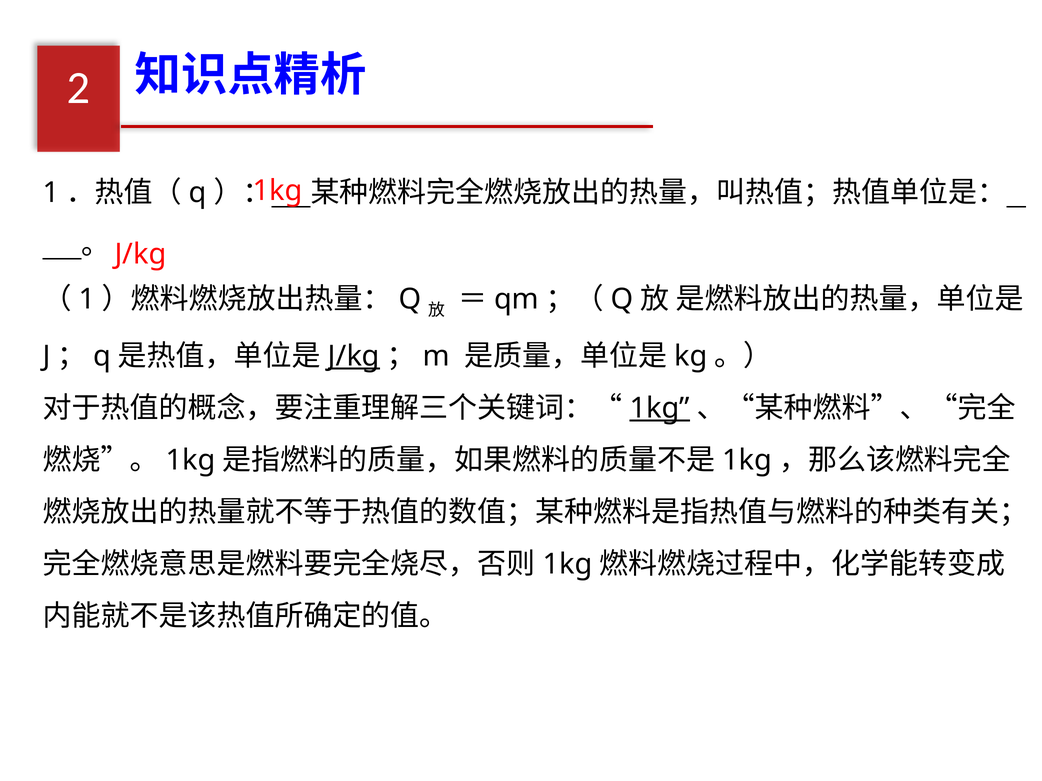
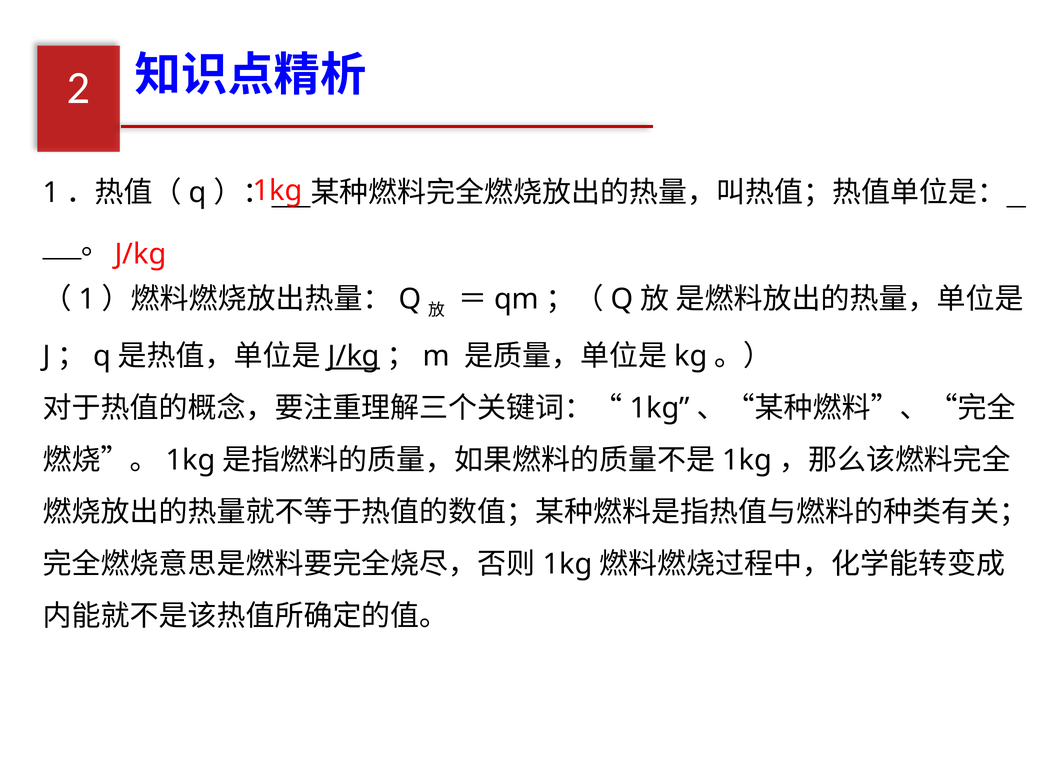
1kg at (660, 408) underline: present -> none
